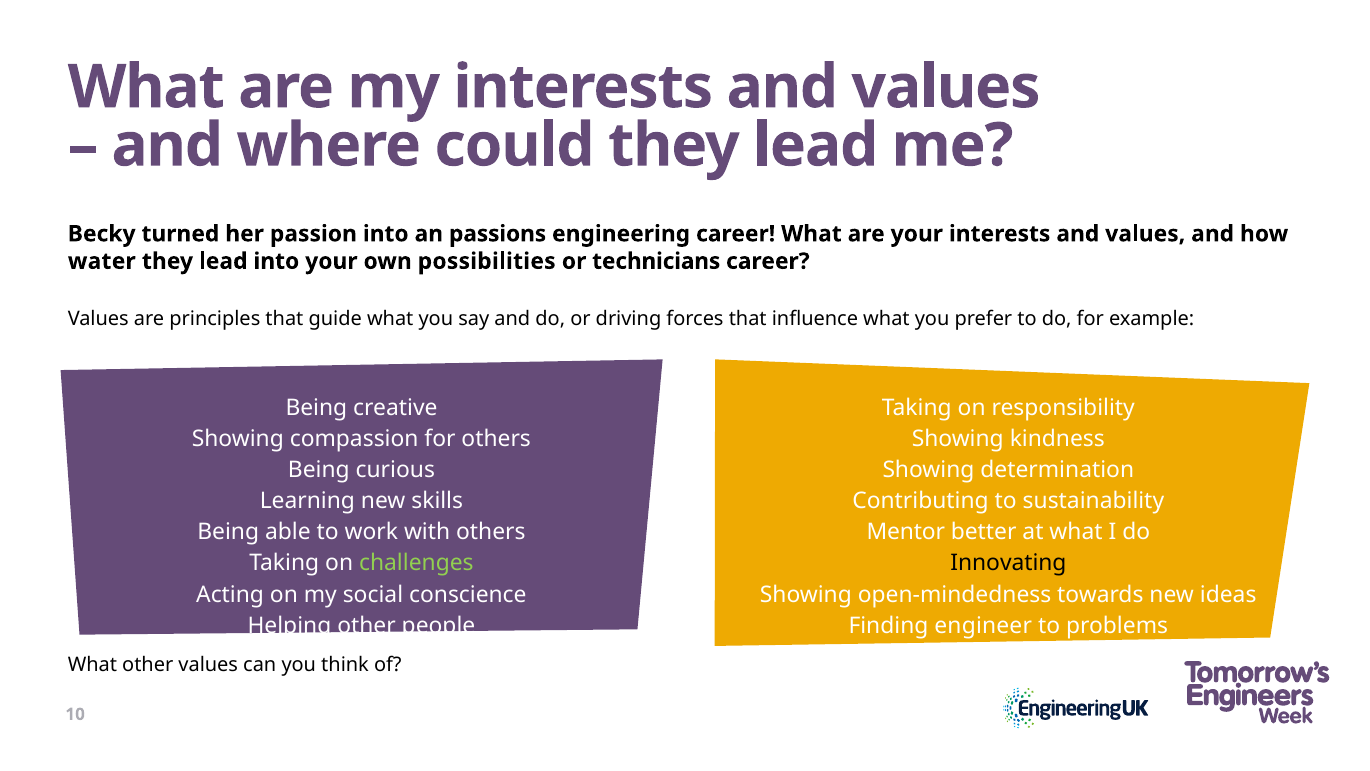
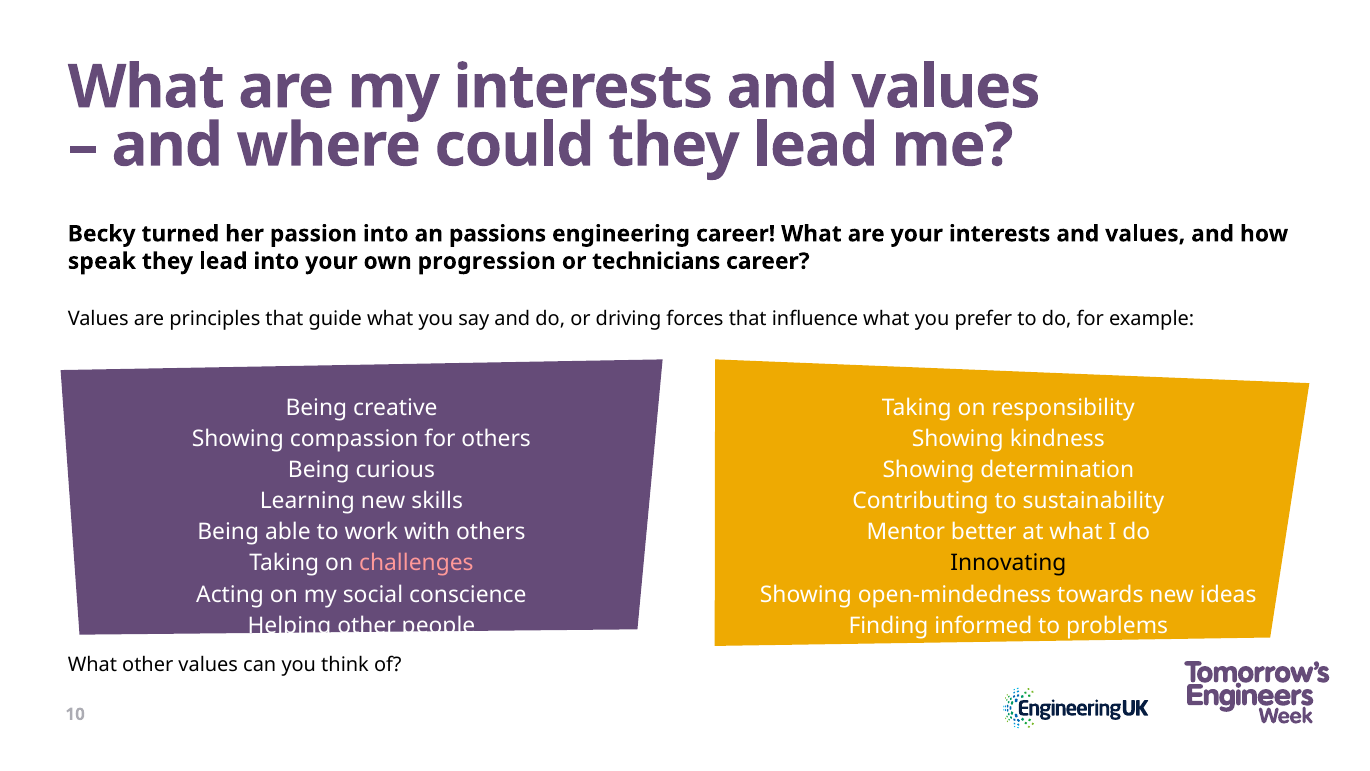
water: water -> speak
possibilities: possibilities -> progression
challenges colour: light green -> pink
engineer: engineer -> informed
